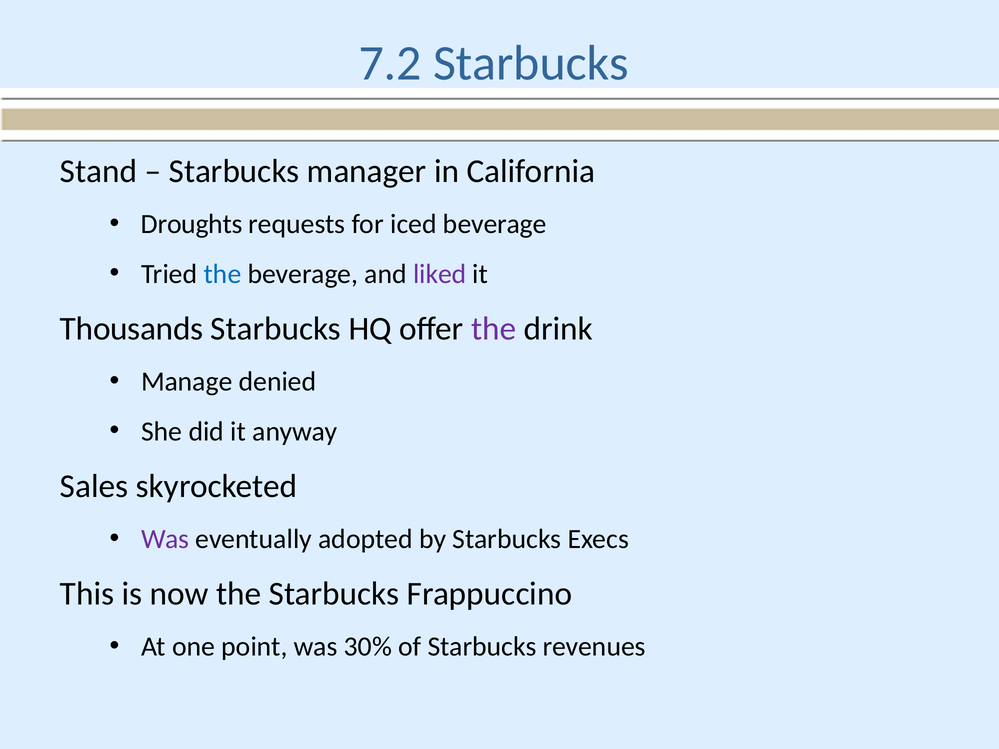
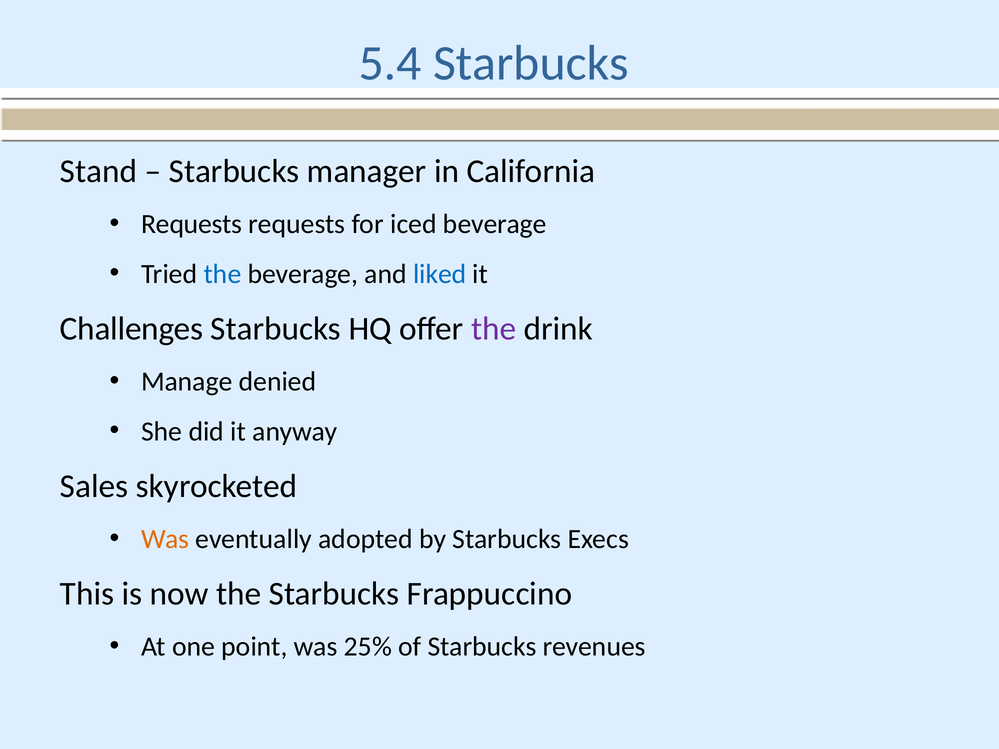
7.2: 7.2 -> 5.4
Droughts at (192, 224): Droughts -> Requests
liked colour: purple -> blue
Thousands: Thousands -> Challenges
Was at (165, 539) colour: purple -> orange
30%: 30% -> 25%
